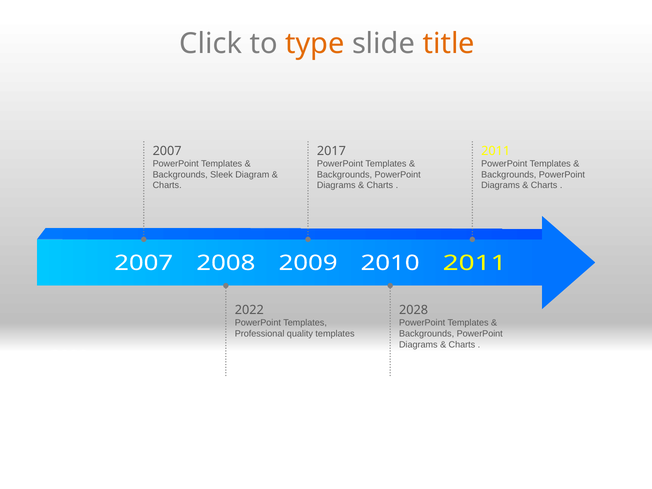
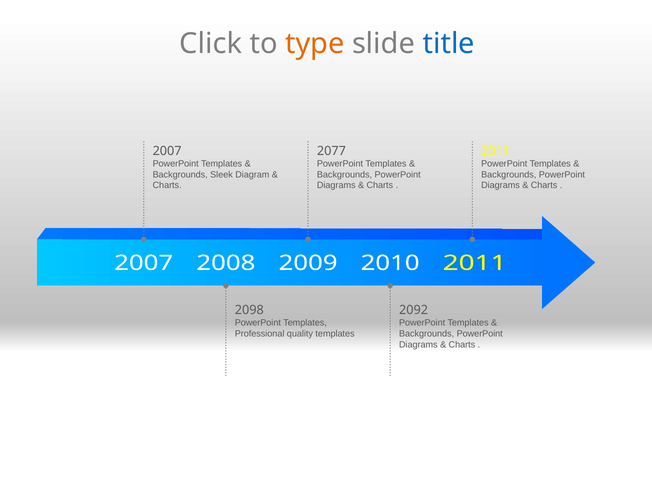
title colour: orange -> blue
2017: 2017 -> 2077
2022: 2022 -> 2098
2028: 2028 -> 2092
